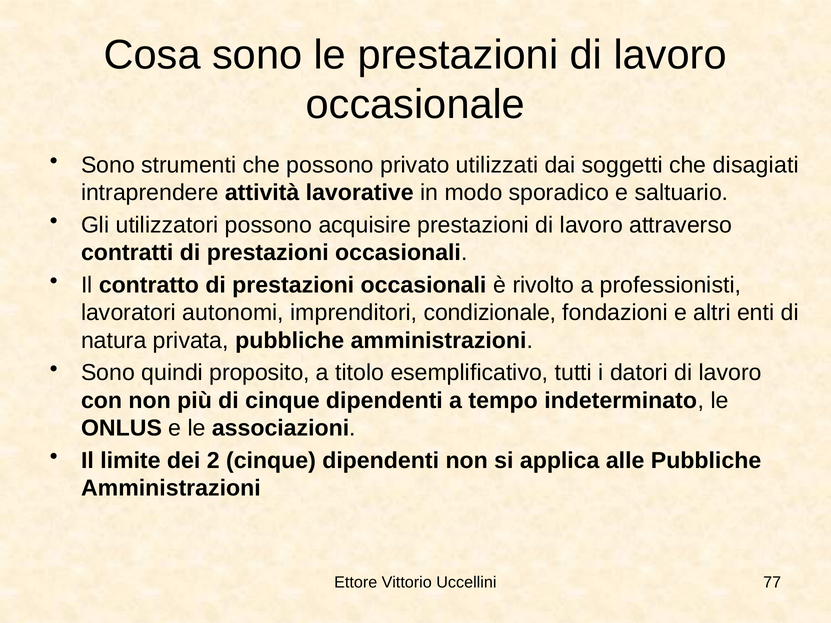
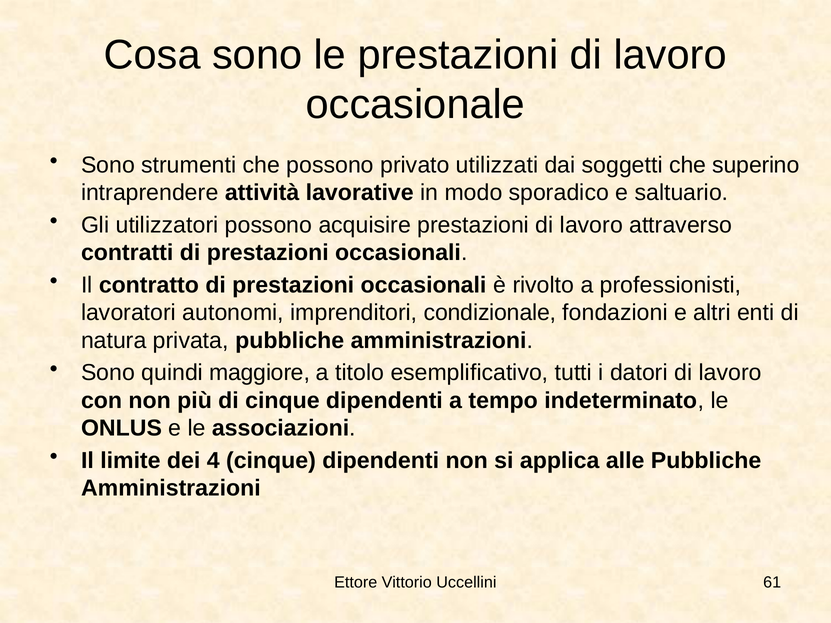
disagiati: disagiati -> superino
proposito: proposito -> maggiore
2: 2 -> 4
77: 77 -> 61
